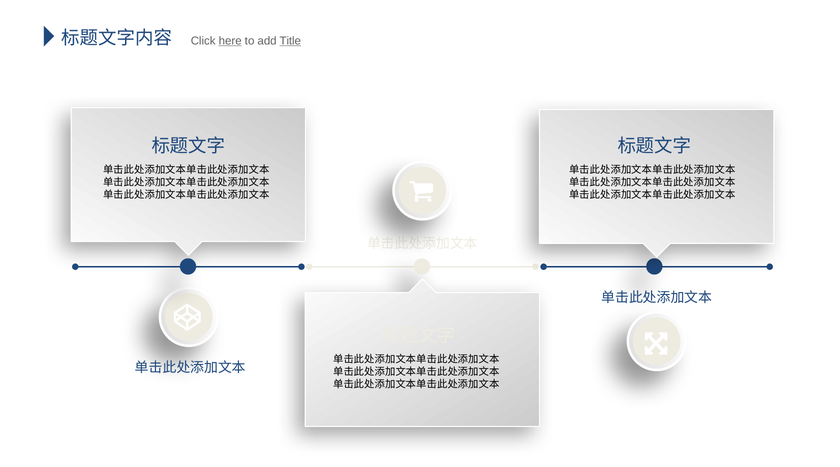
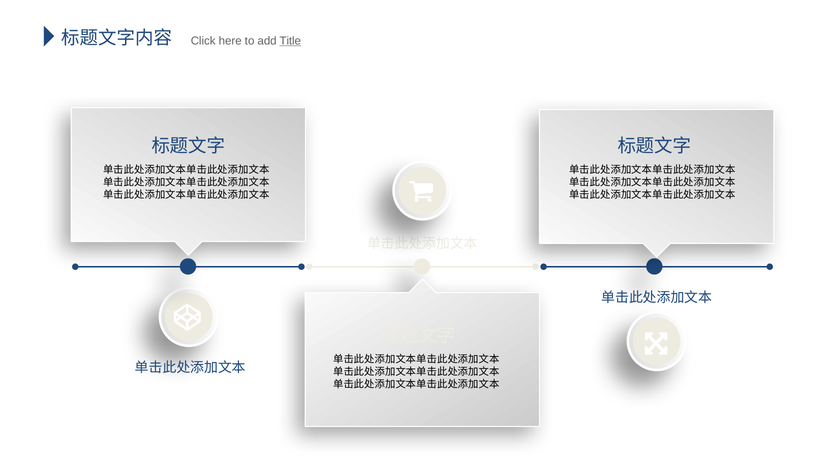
here underline: present -> none
